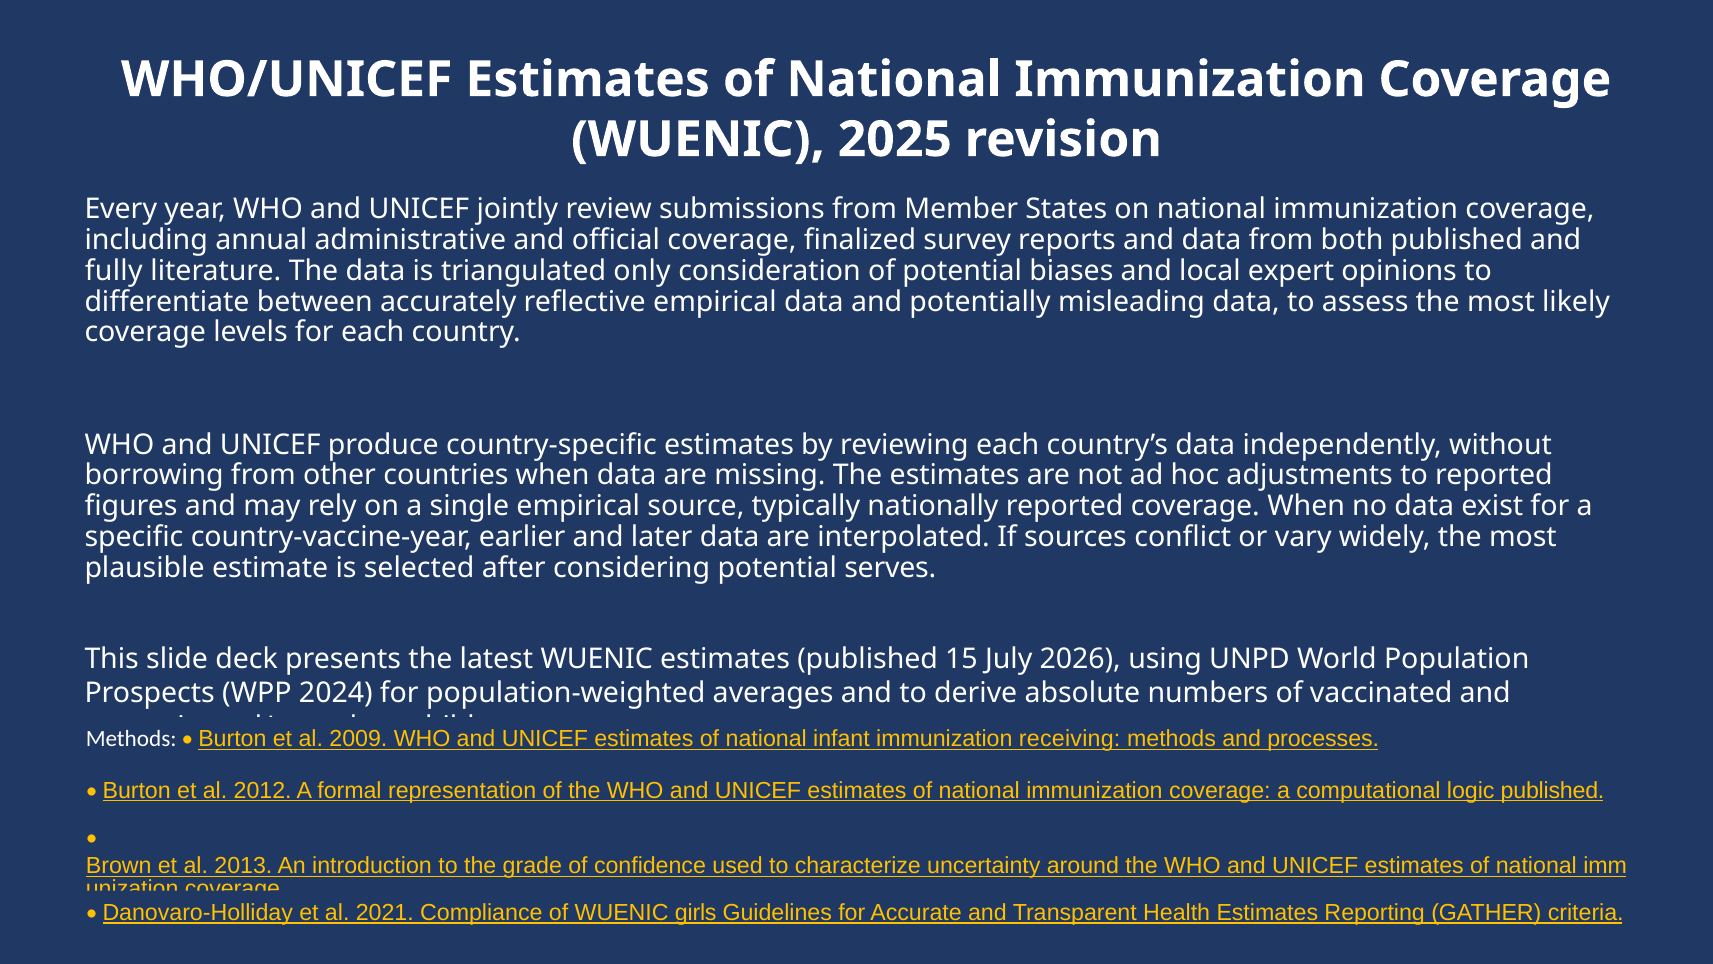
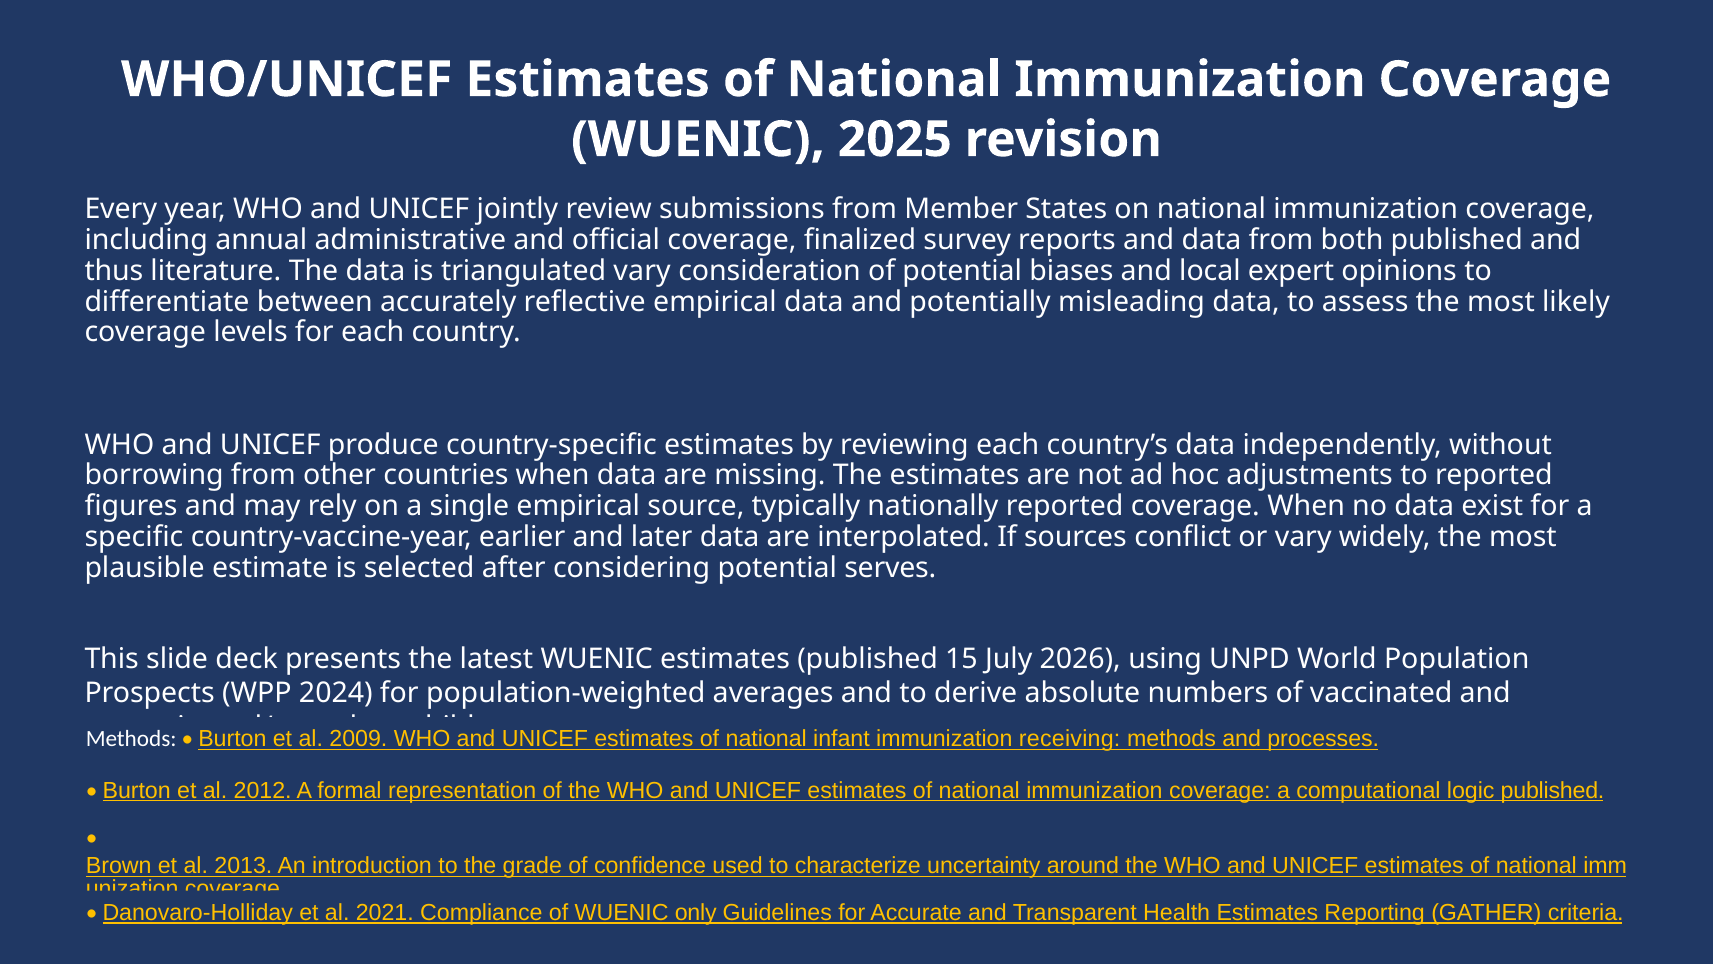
fully: fully -> thus
triangulated only: only -> vary
girls: girls -> only
